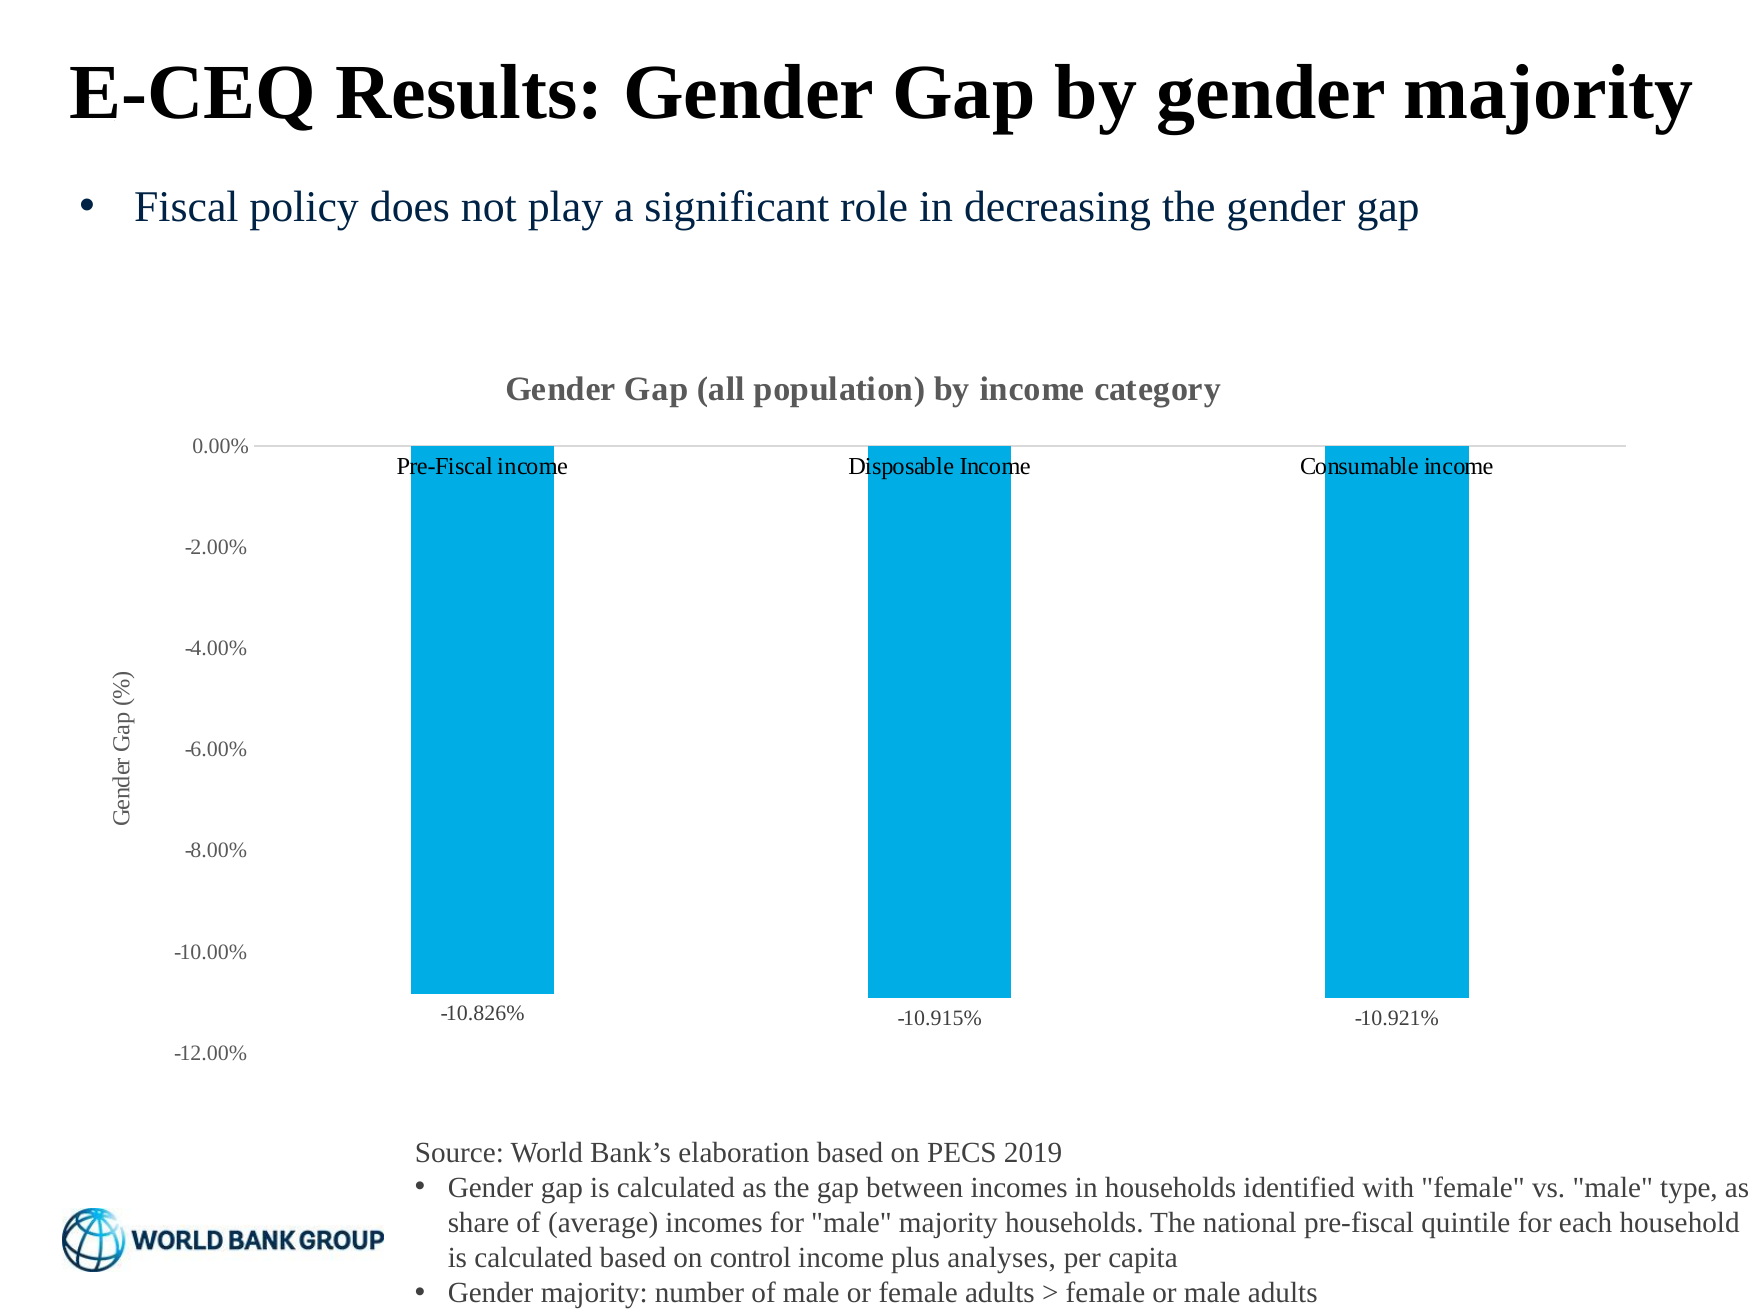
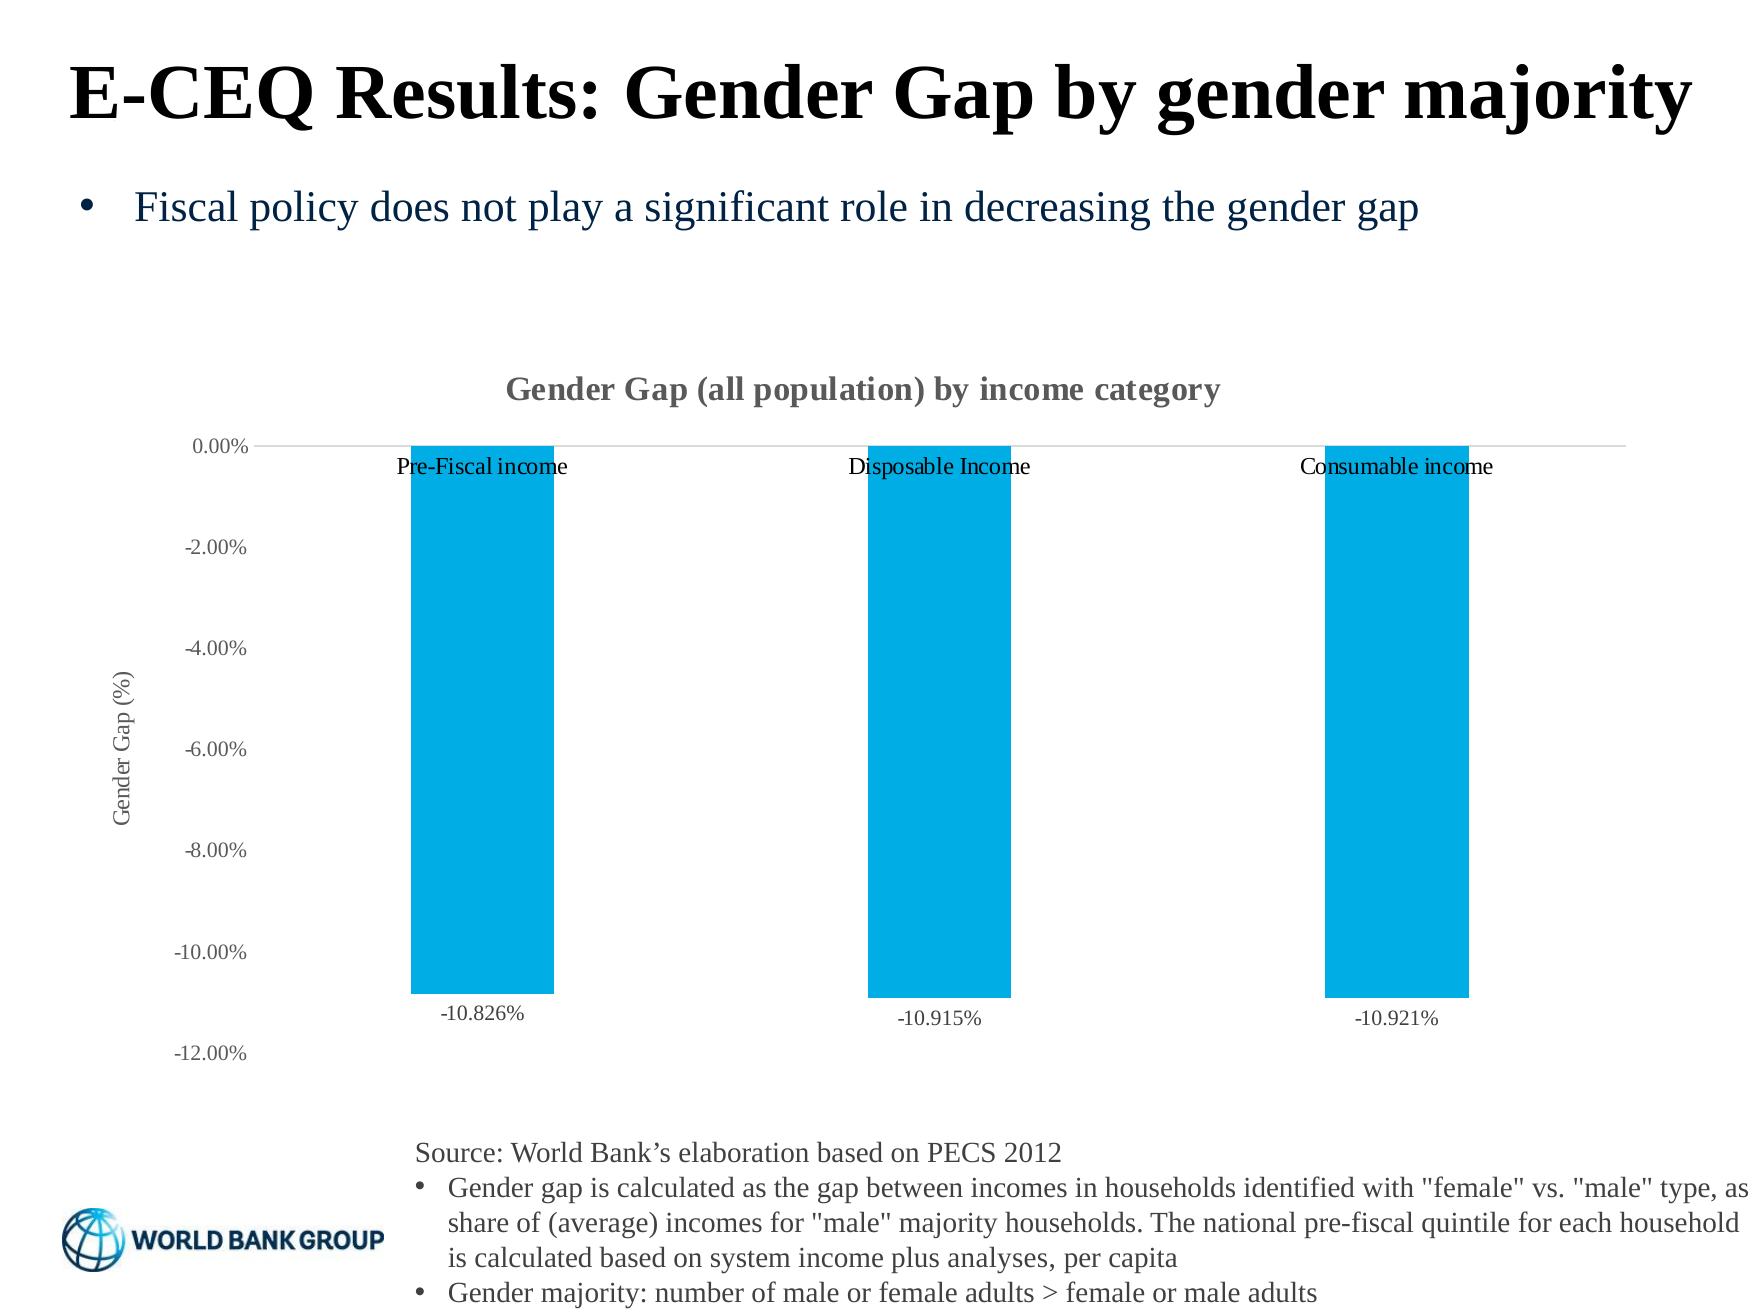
2019: 2019 -> 2012
control: control -> system
